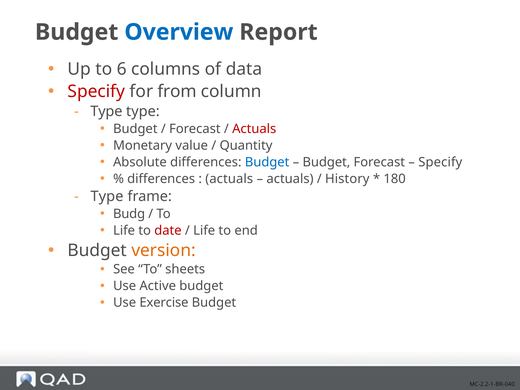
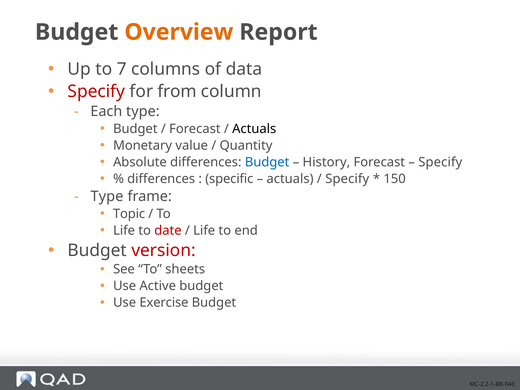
Overview colour: blue -> orange
6: 6 -> 7
Type at (106, 111): Type -> Each
Actuals at (254, 129) colour: red -> black
Budget at (326, 162): Budget -> History
actuals at (229, 179): actuals -> specific
History at (347, 179): History -> Specify
180: 180 -> 150
Budg: Budg -> Topic
version colour: orange -> red
